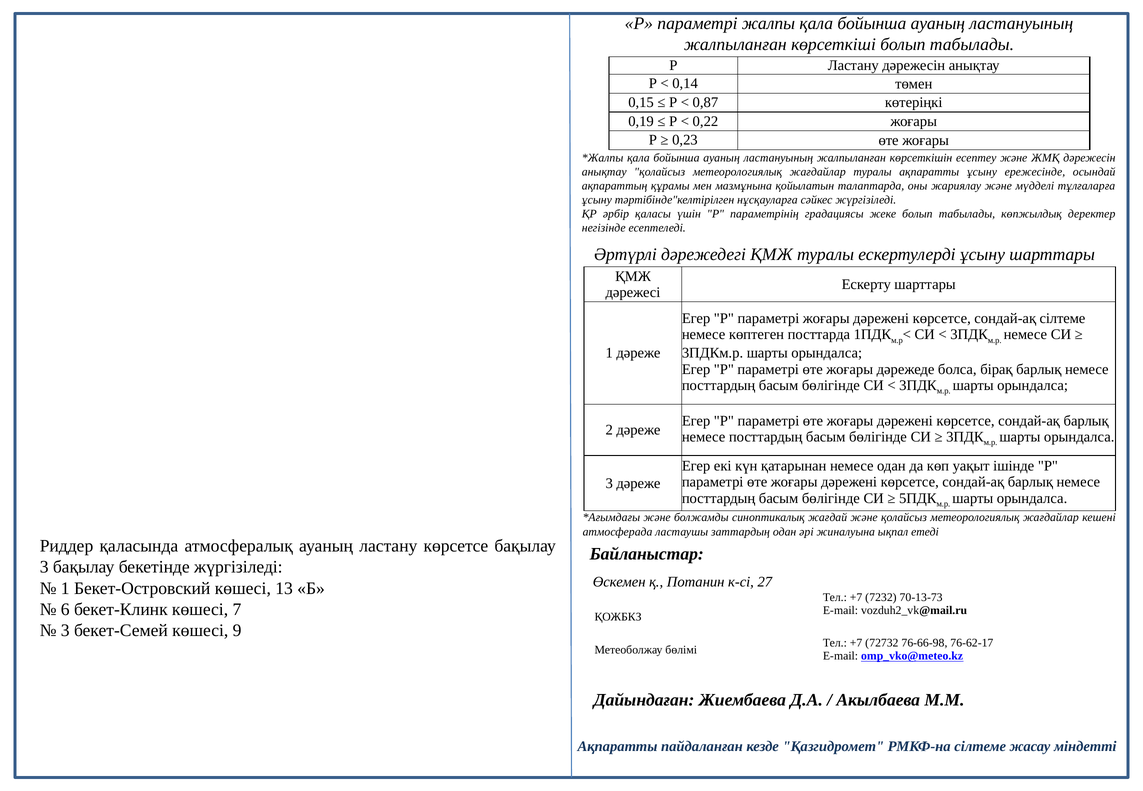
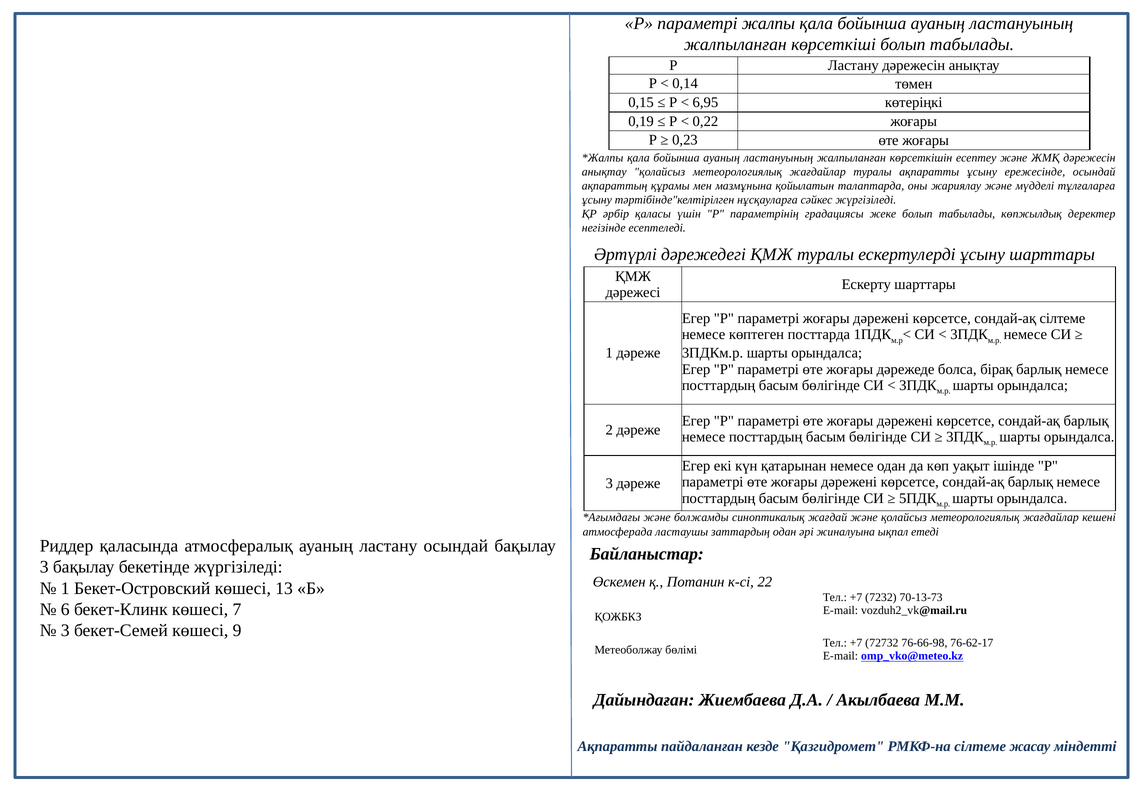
0,87: 0,87 -> 6,95
ластану көрсетсе: көрсетсе -> осындай
27: 27 -> 22
